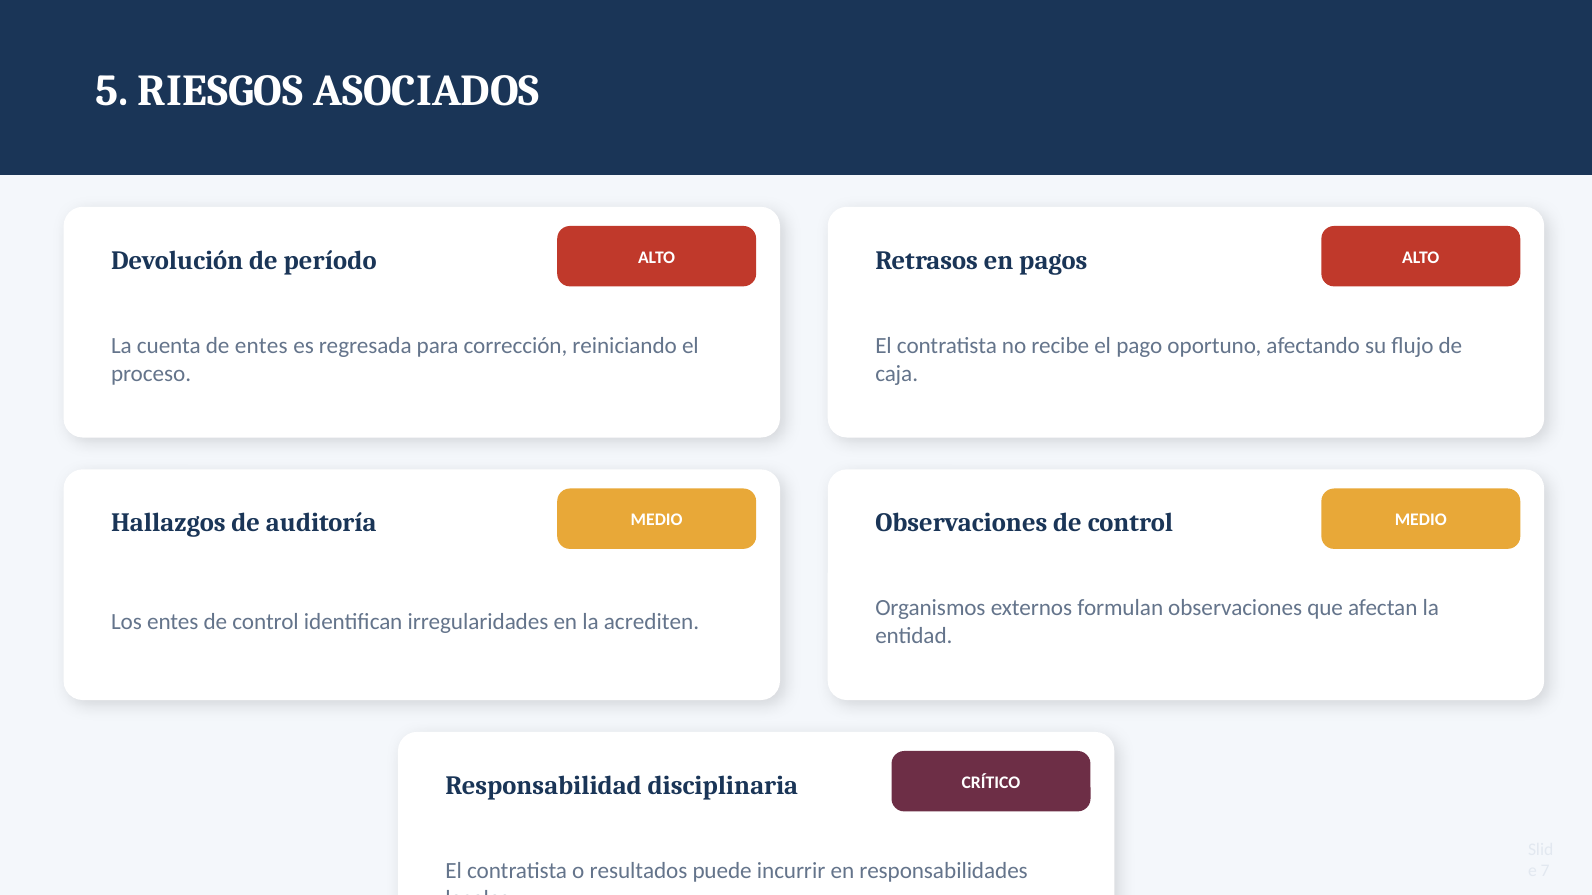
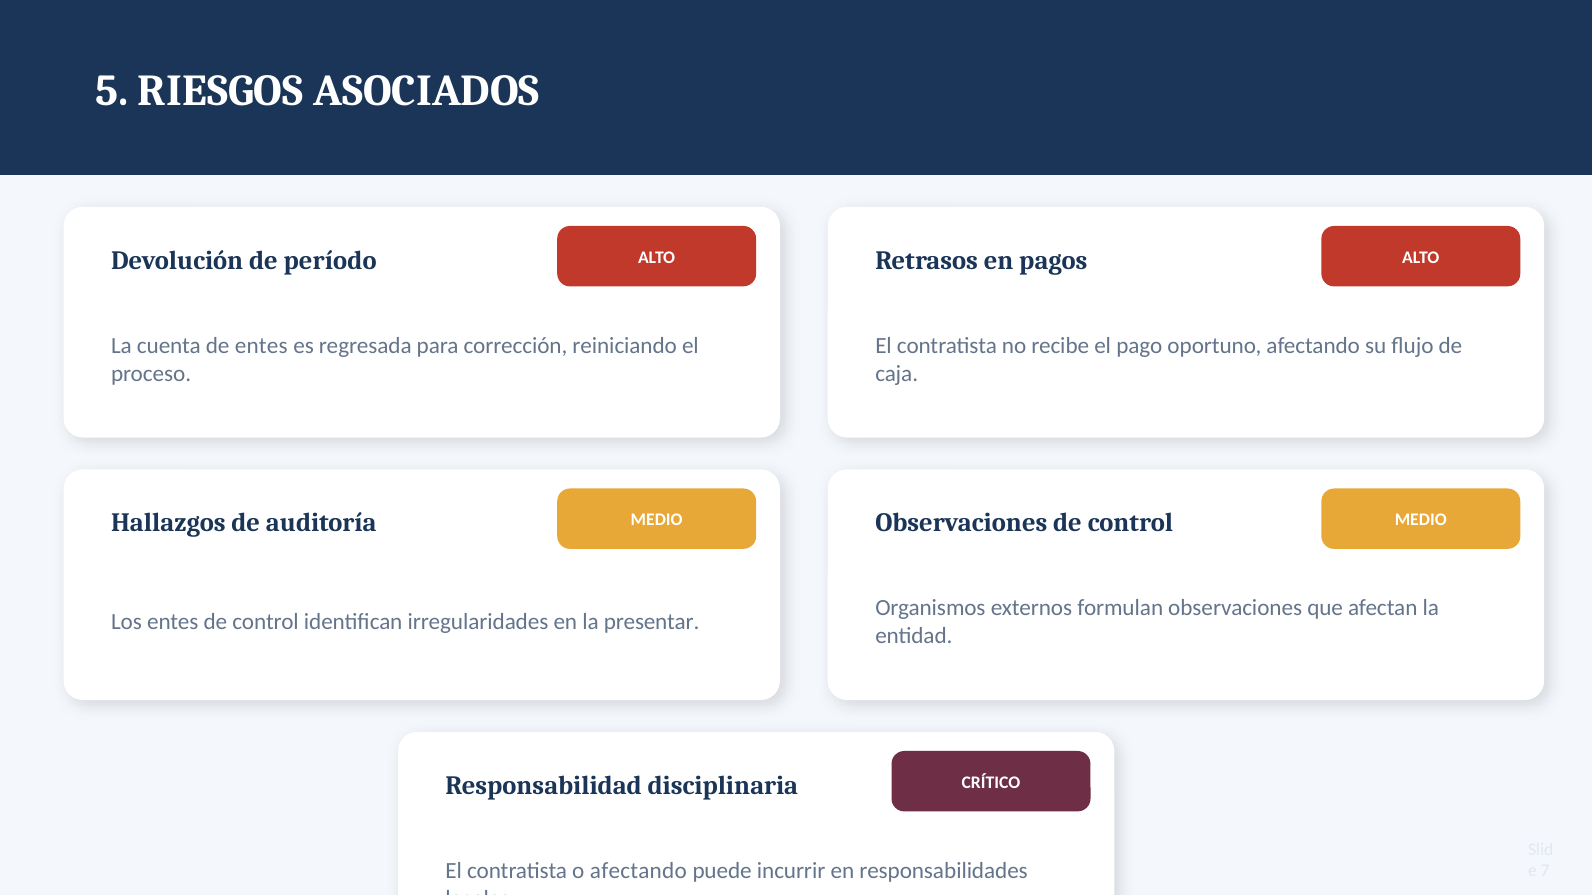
acrediten: acrediten -> presentar
o resultados: resultados -> afectando
